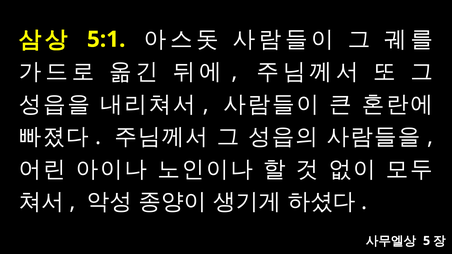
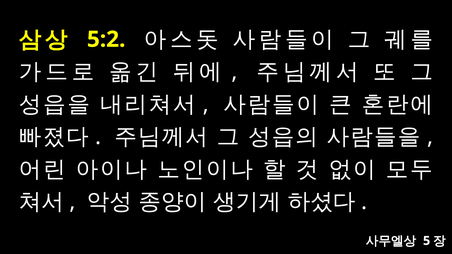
5:1: 5:1 -> 5:2
